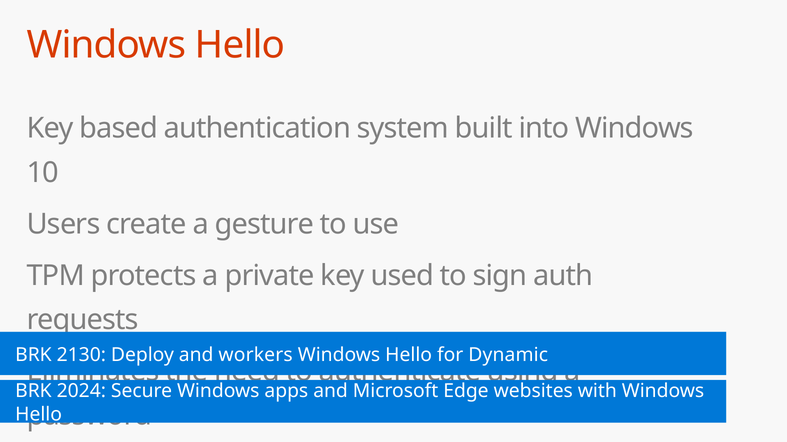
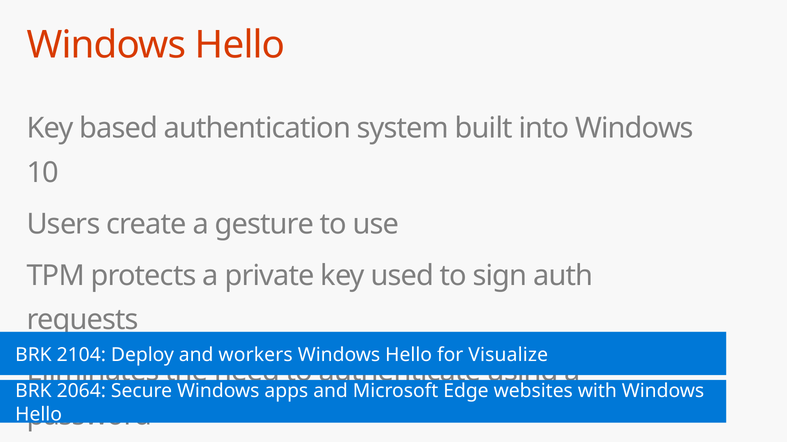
2130: 2130 -> 2104
Dynamic: Dynamic -> Visualize
2024: 2024 -> 2064
